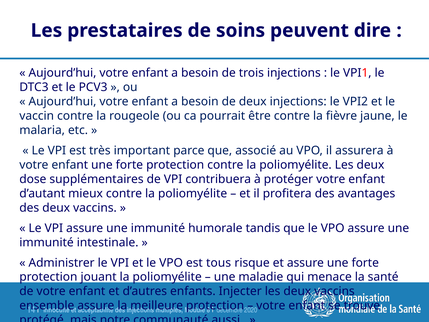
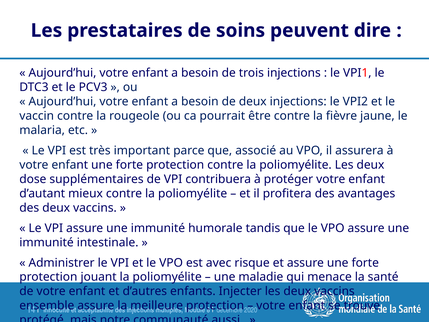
tous: tous -> avec
